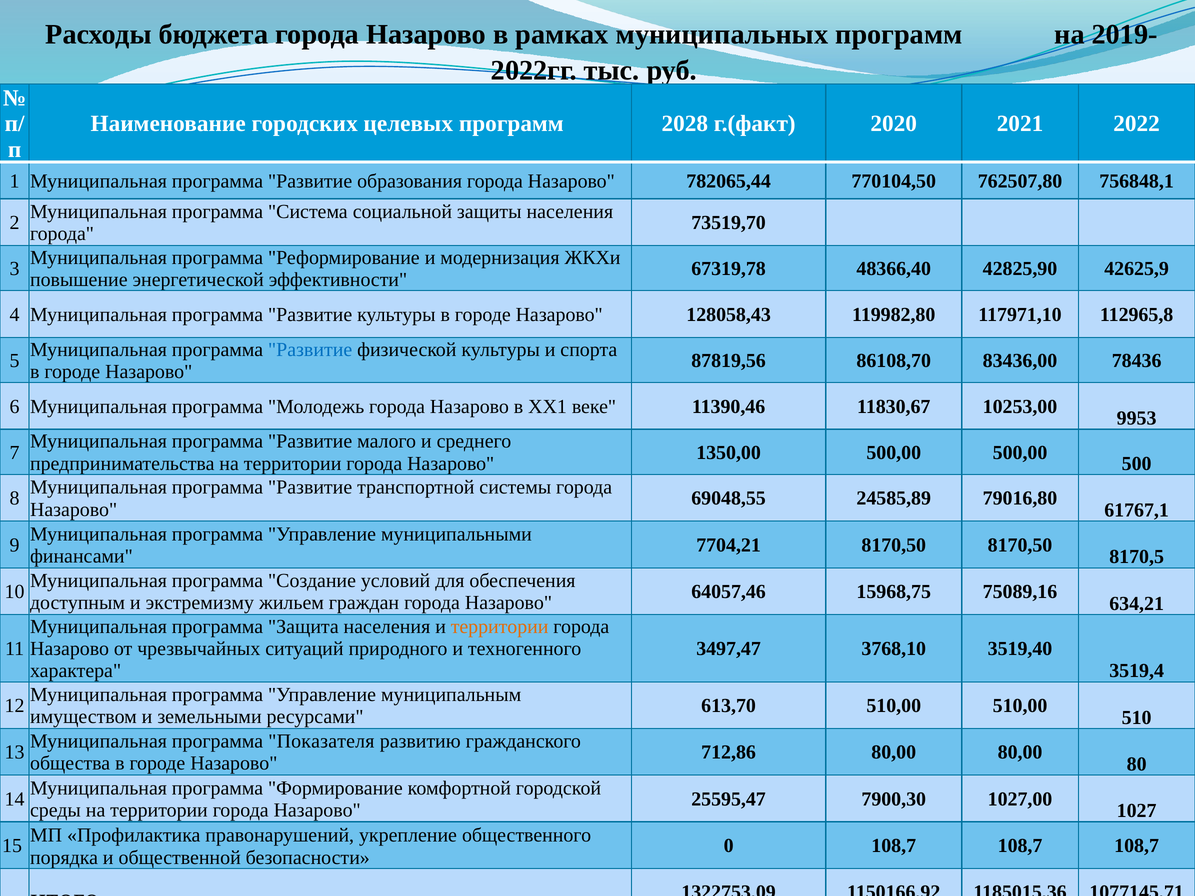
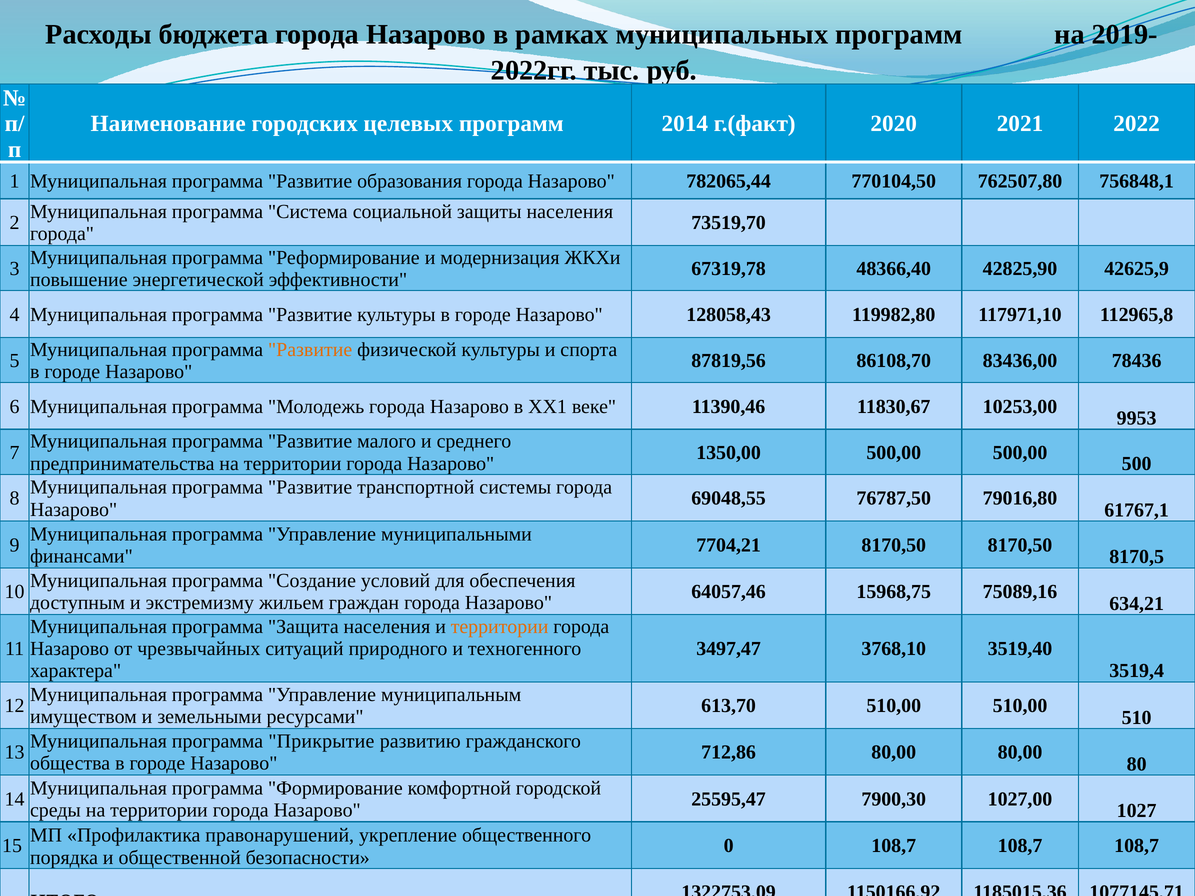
2028: 2028 -> 2014
Развитие at (310, 350) colour: blue -> orange
24585,89: 24585,89 -> 76787,50
Показателя: Показателя -> Прикрытие
